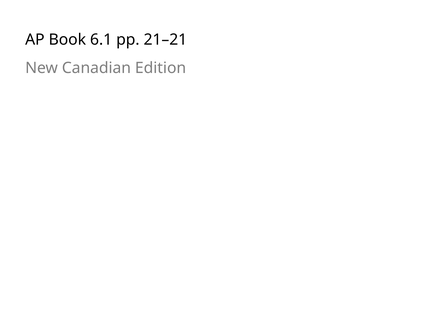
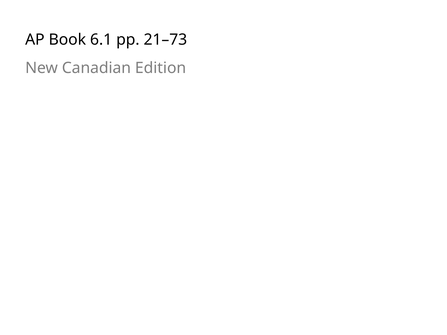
21–21: 21–21 -> 21–73
